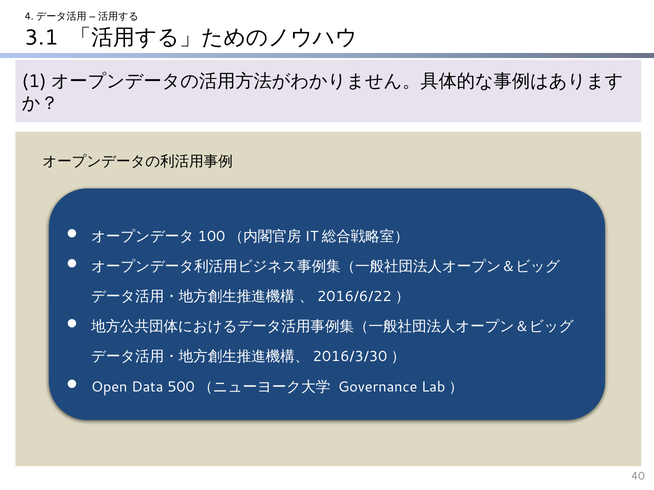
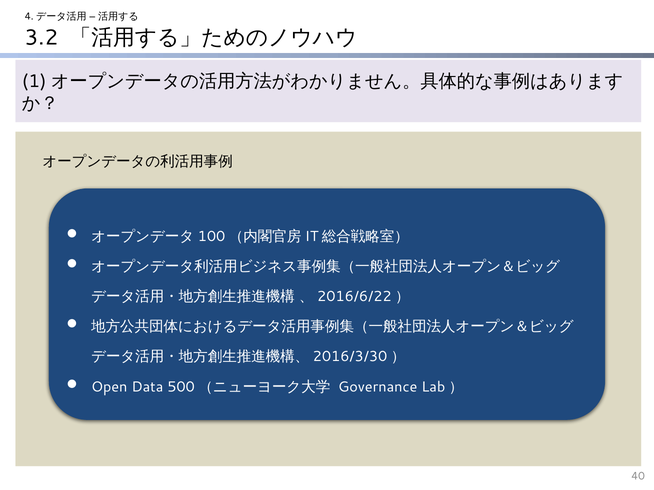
3.1: 3.1 -> 3.2
